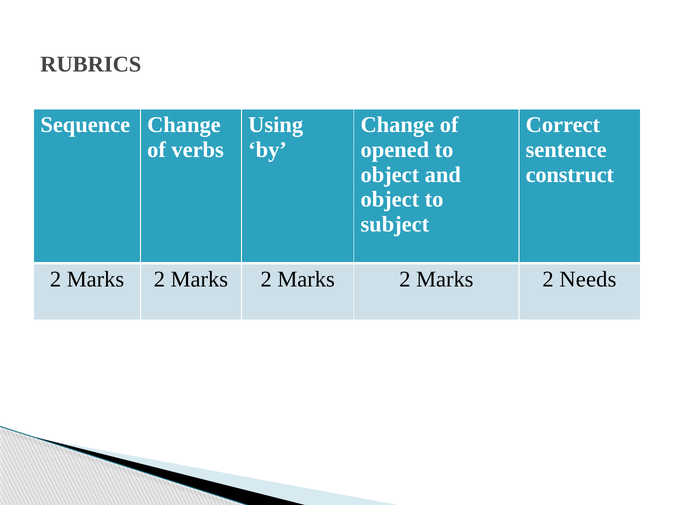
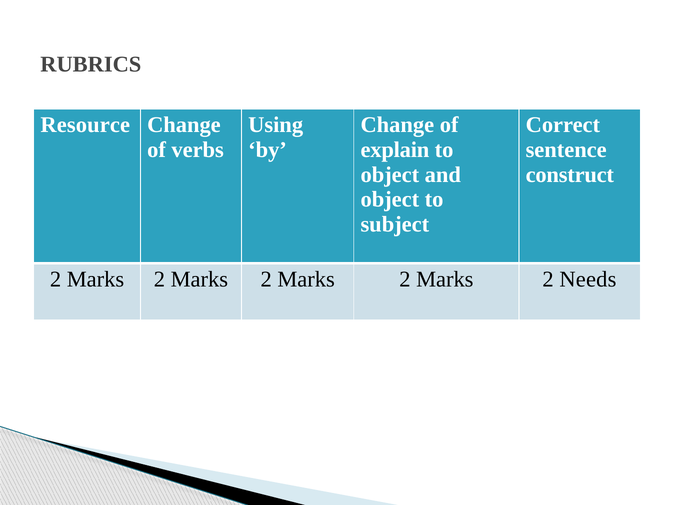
Sequence: Sequence -> Resource
opened: opened -> explain
